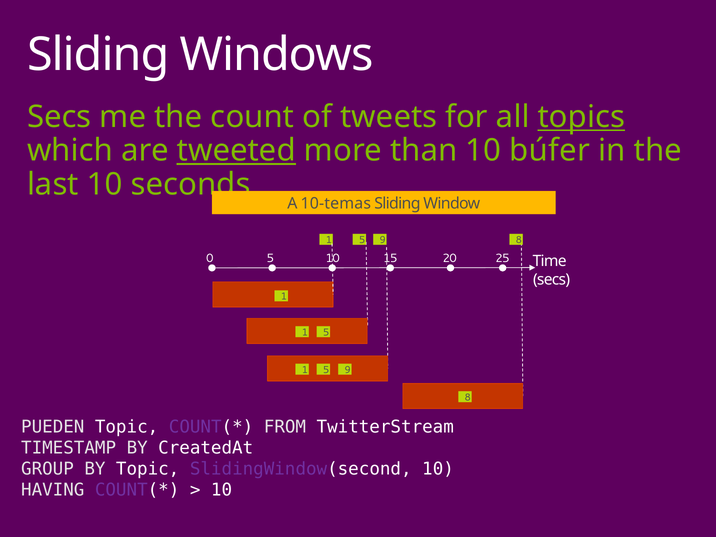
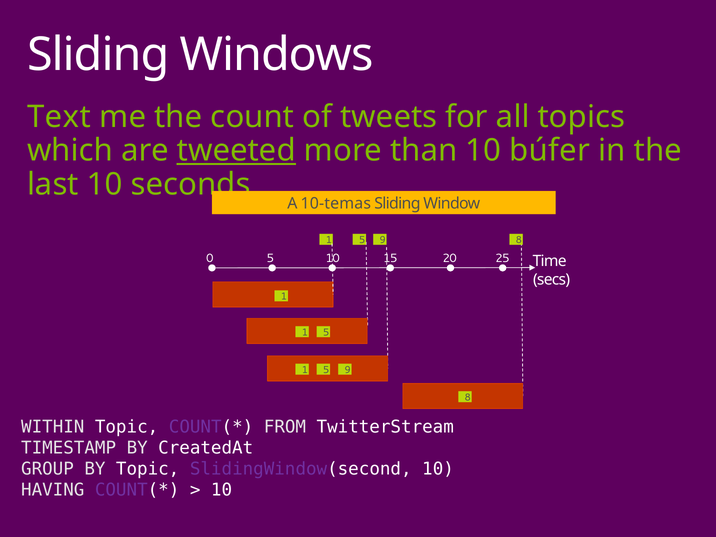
Secs at (59, 117): Secs -> Text
topics underline: present -> none
PUEDEN: PUEDEN -> WITHIN
